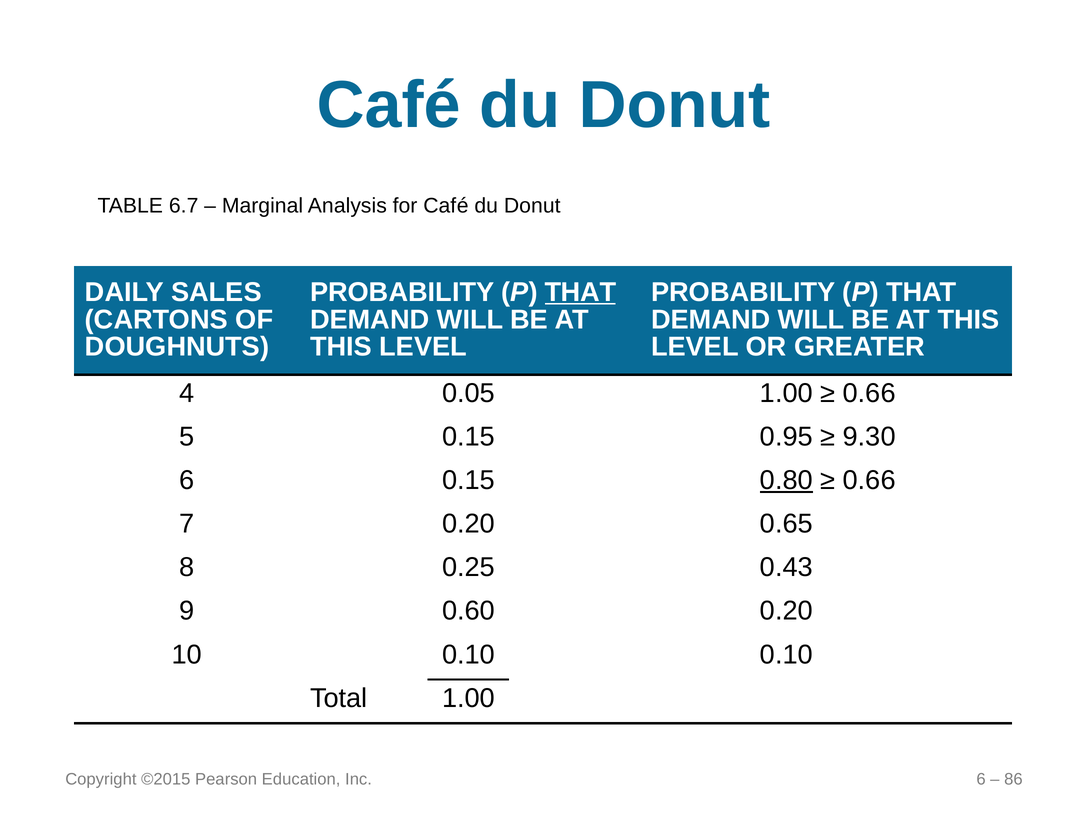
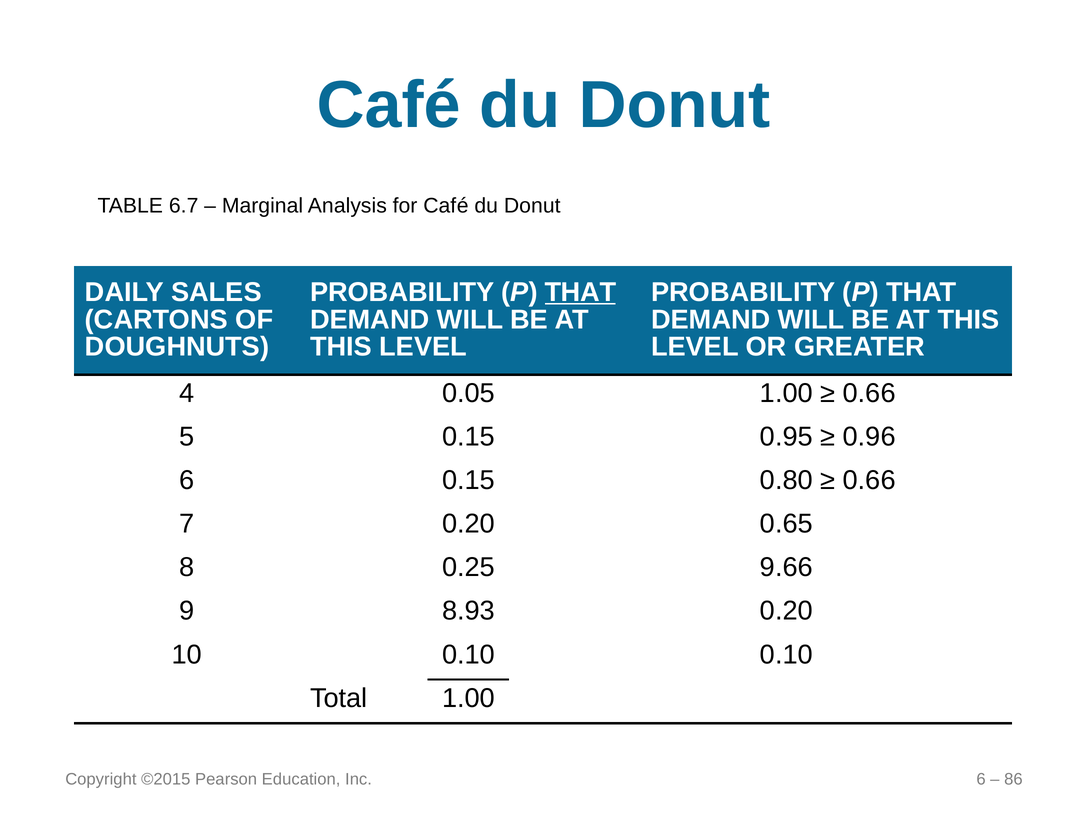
9.30: 9.30 -> 0.96
0.80 underline: present -> none
0.43: 0.43 -> 9.66
0.60: 0.60 -> 8.93
